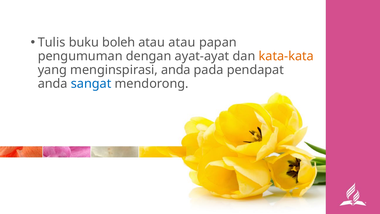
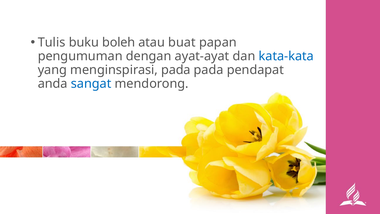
atau atau: atau -> buat
kata-kata colour: orange -> blue
menginspirasi anda: anda -> pada
